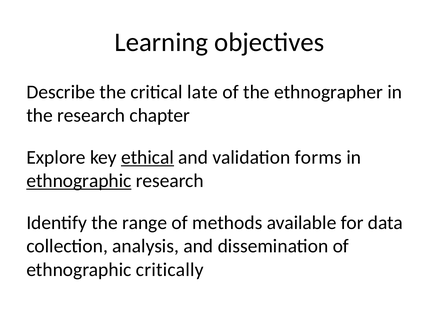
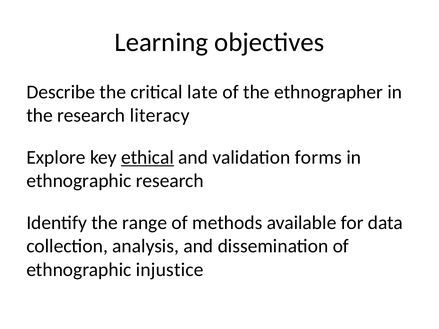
chapter: chapter -> literacy
ethnographic at (79, 181) underline: present -> none
critically: critically -> injustice
